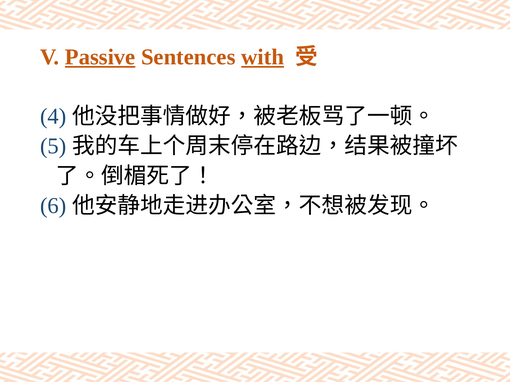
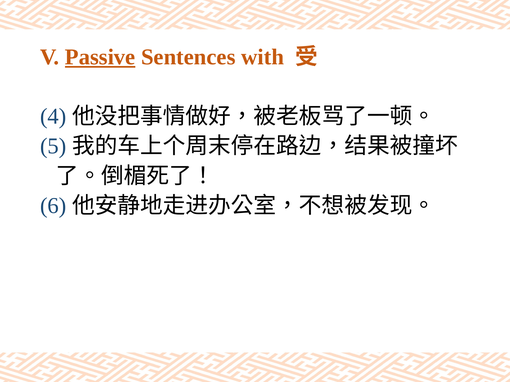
with underline: present -> none
